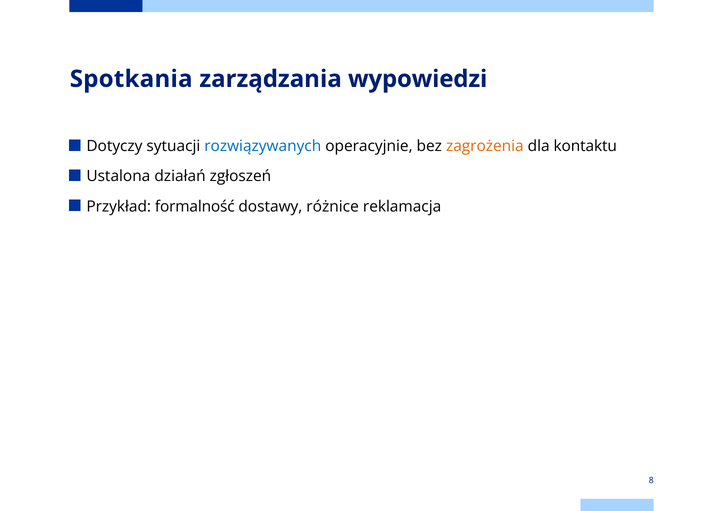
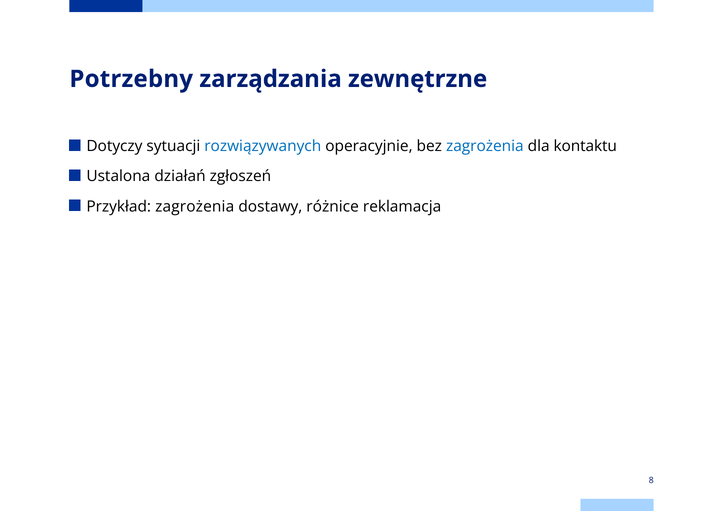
Spotkania: Spotkania -> Potrzebny
wypowiedzi: wypowiedzi -> zewnętrzne
zagrożenia at (485, 146) colour: orange -> blue
Przykład formalność: formalność -> zagrożenia
